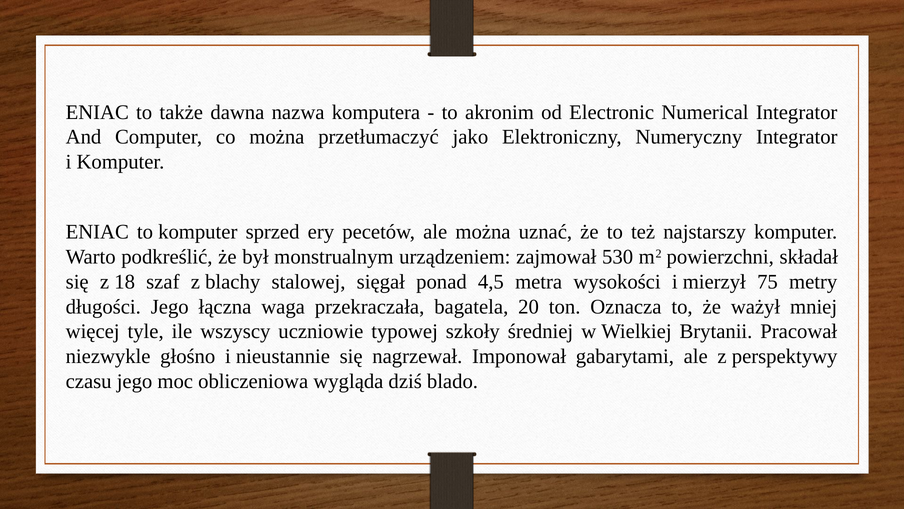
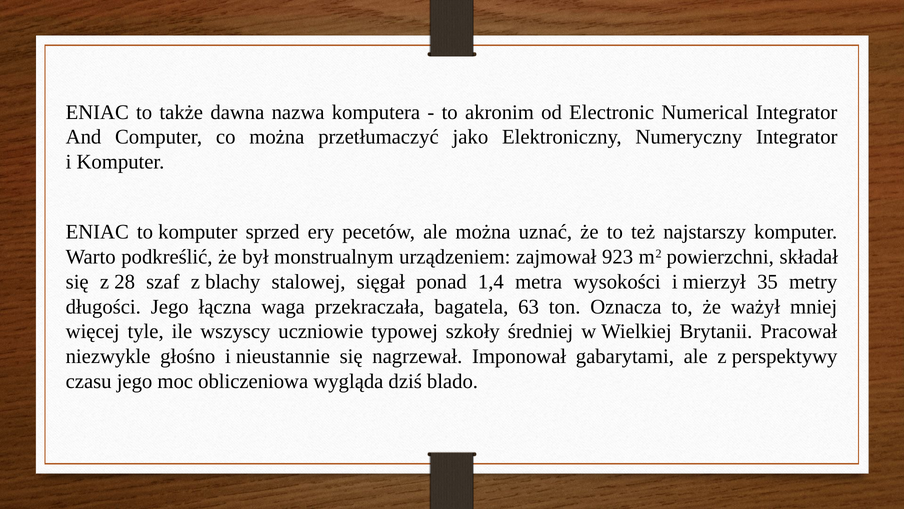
530: 530 -> 923
18: 18 -> 28
4,5: 4,5 -> 1,4
75: 75 -> 35
20: 20 -> 63
